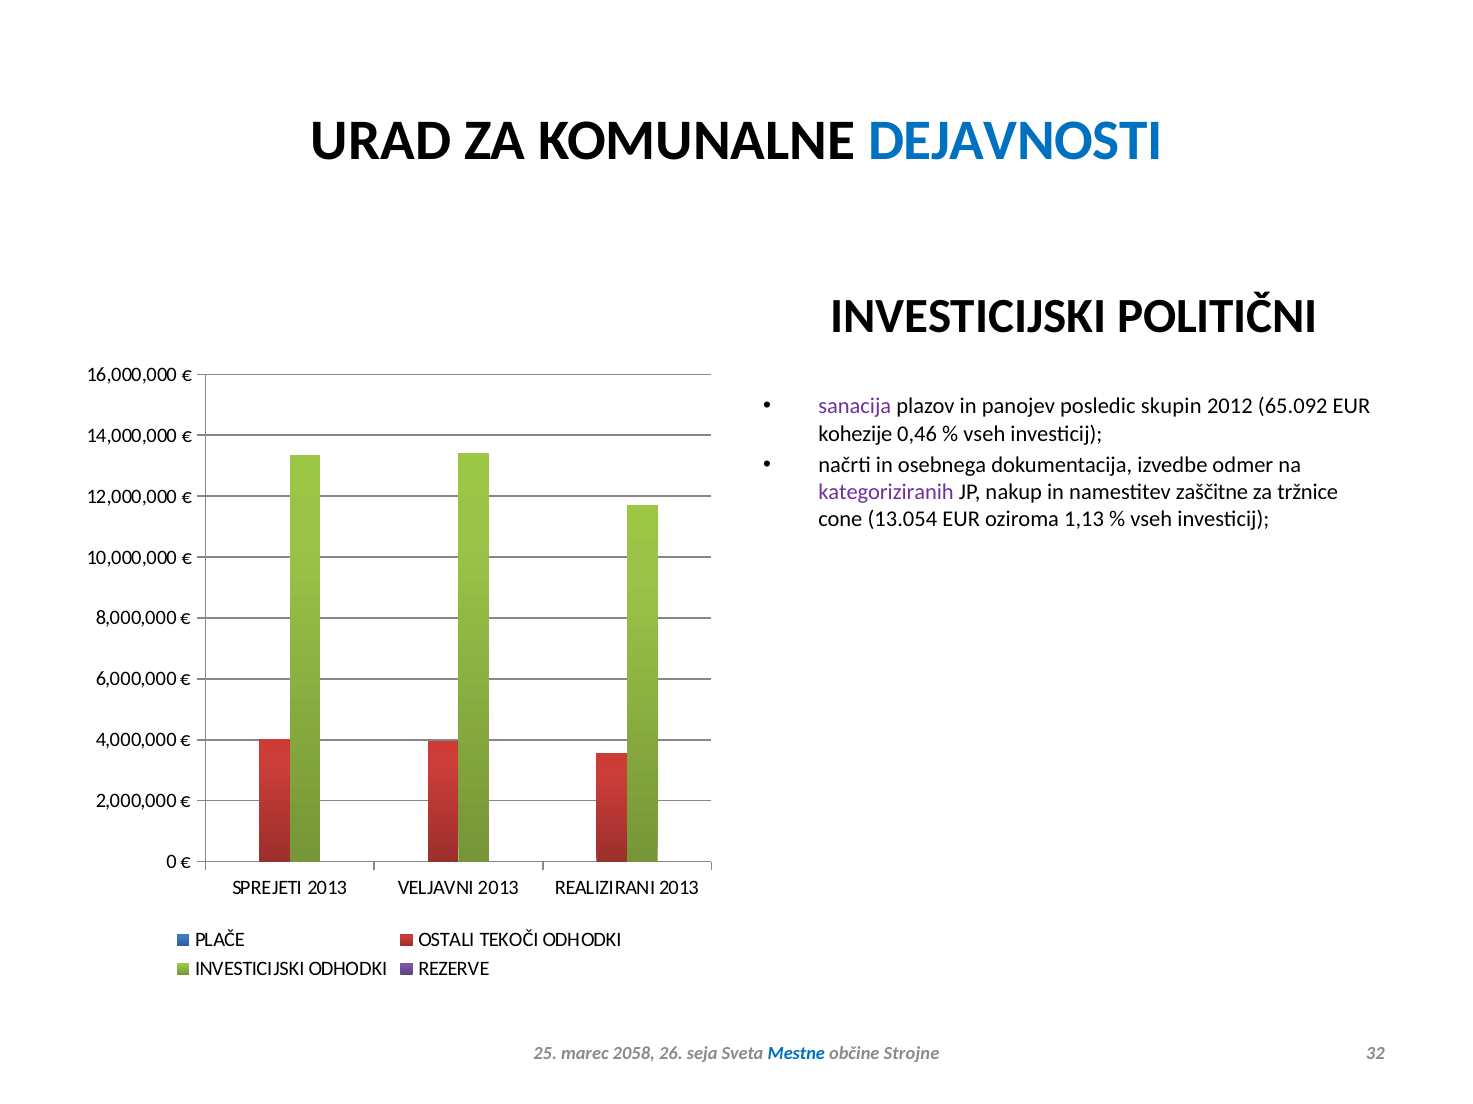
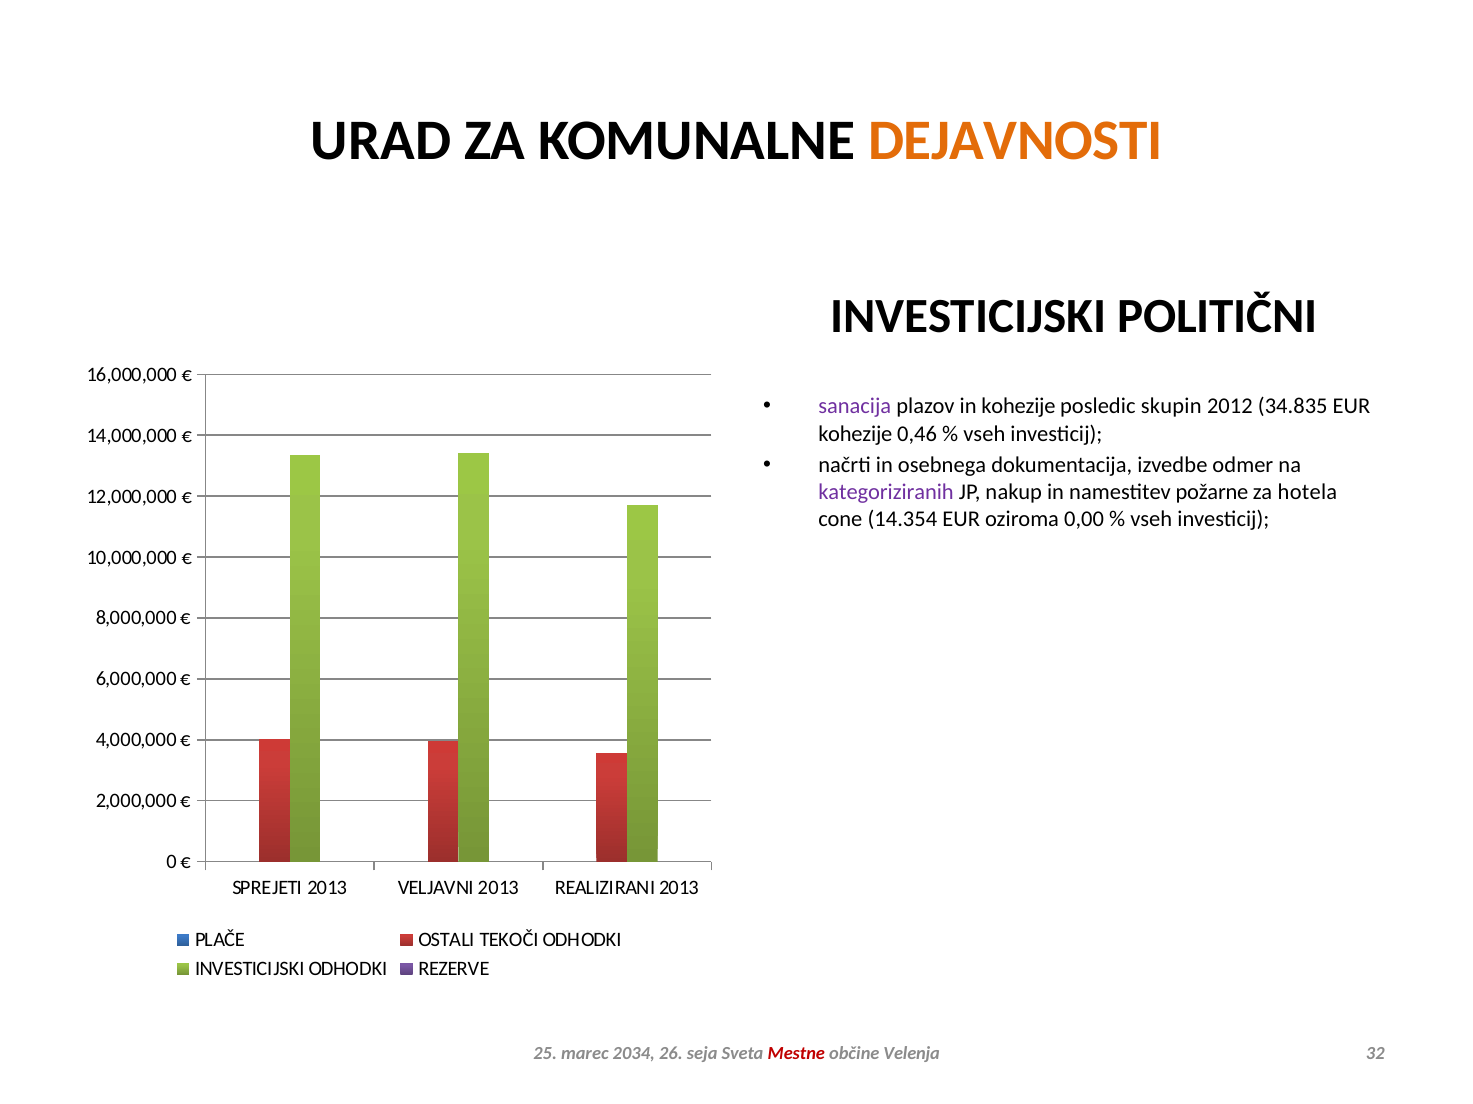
DEJAVNOSTI colour: blue -> orange
in panojev: panojev -> kohezije
65.092: 65.092 -> 34.835
zaščitne: zaščitne -> požarne
tržnice: tržnice -> hotela
13.054: 13.054 -> 14.354
1,13: 1,13 -> 0,00
2058: 2058 -> 2034
Mestne colour: blue -> red
Strojne: Strojne -> Velenja
